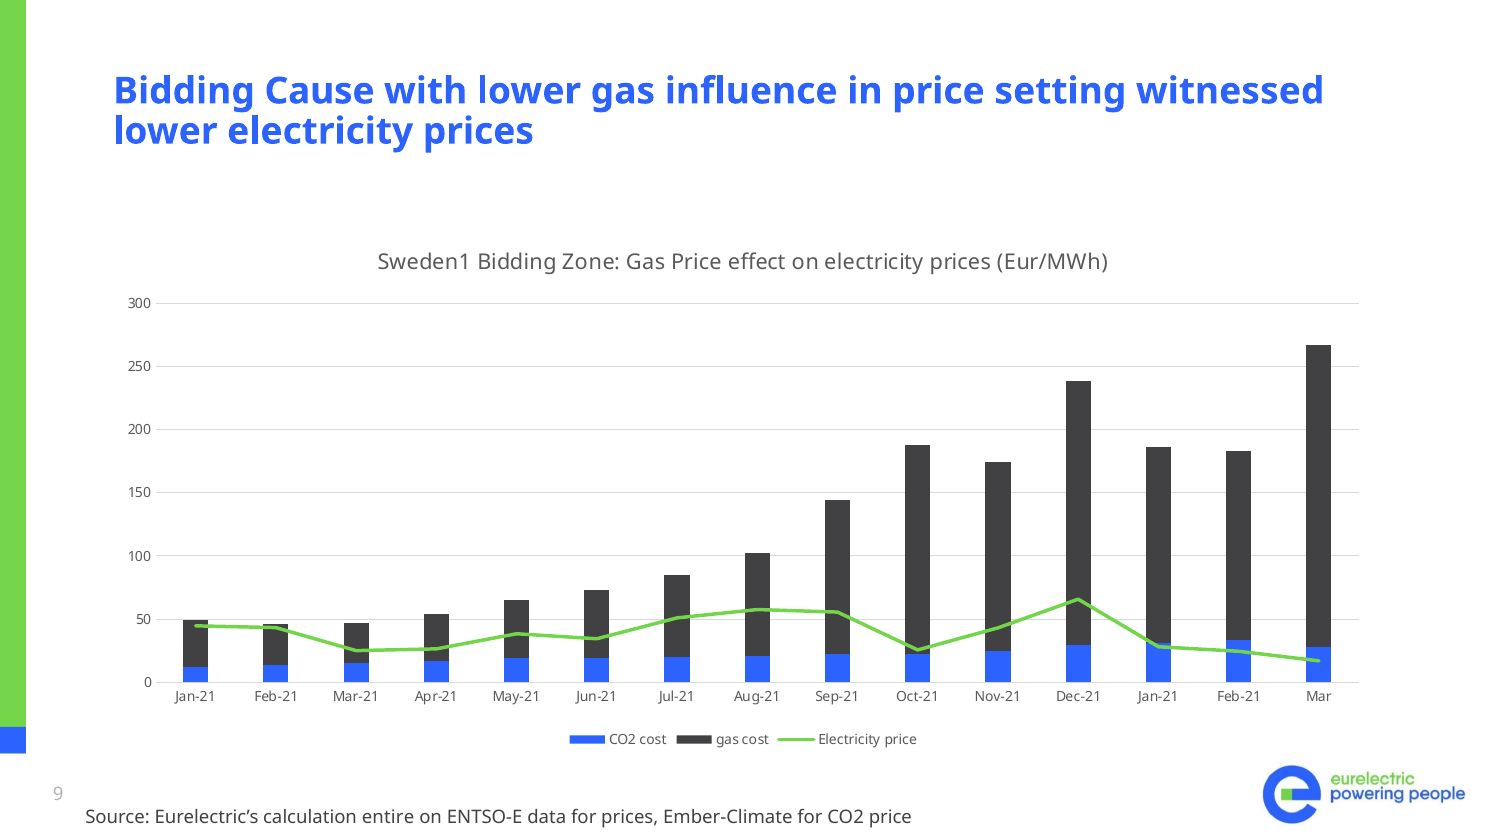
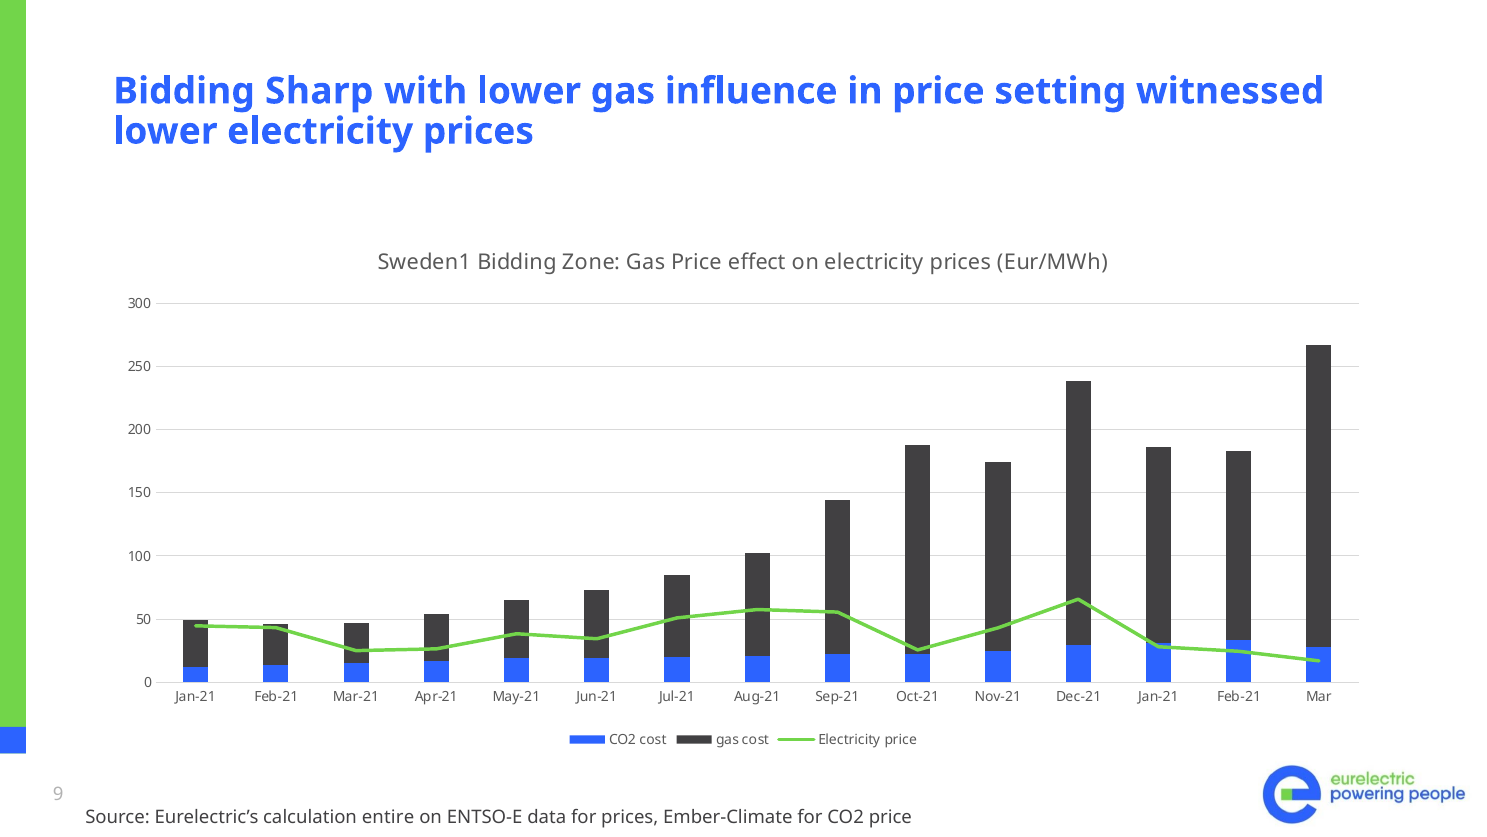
Cause: Cause -> Sharp
